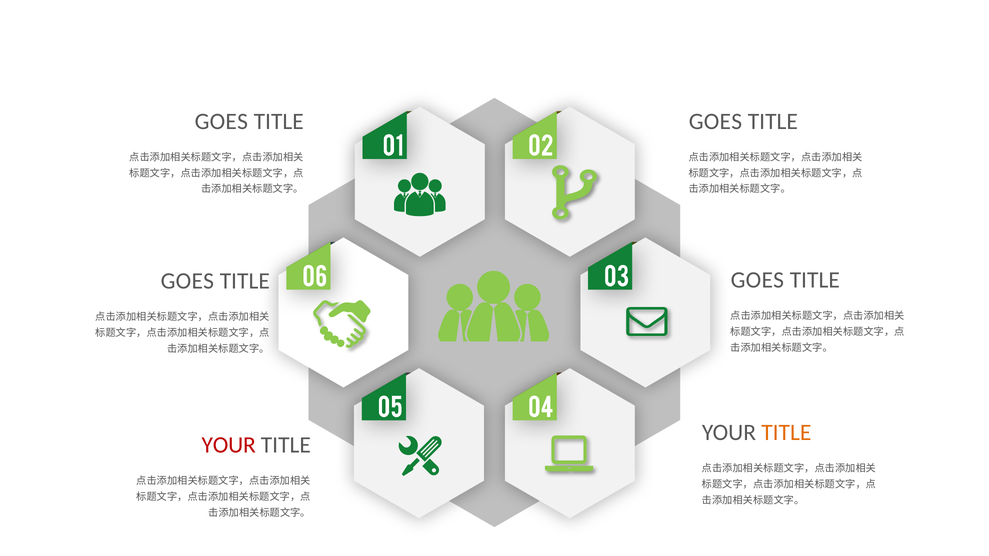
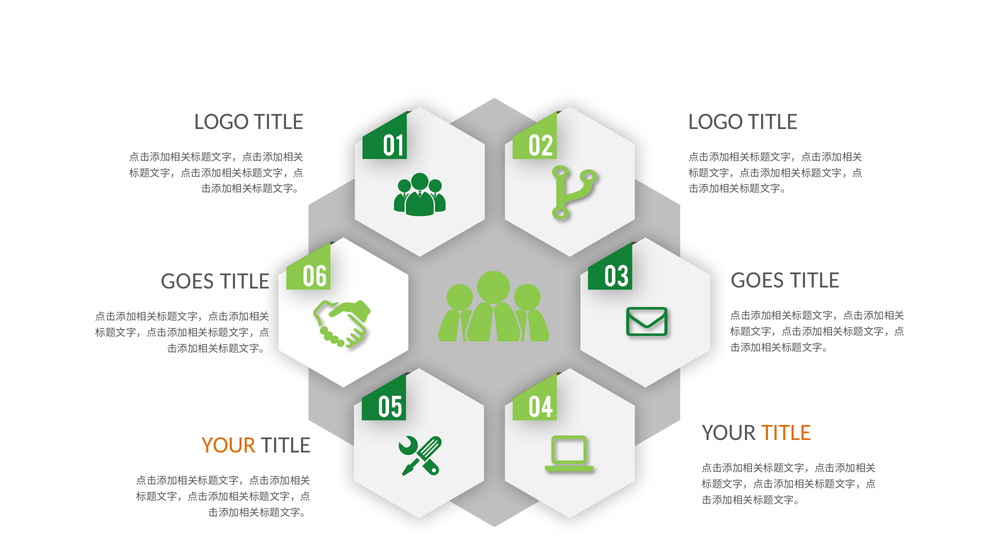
GOES at (221, 122): GOES -> LOGO
GOES at (715, 122): GOES -> LOGO
YOUR at (229, 445) colour: red -> orange
